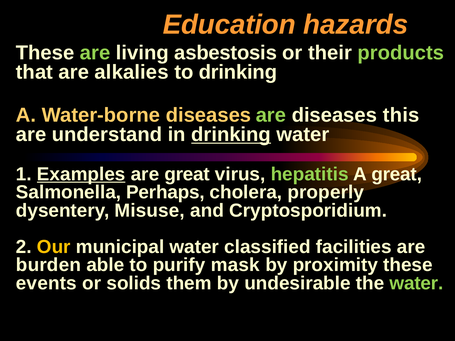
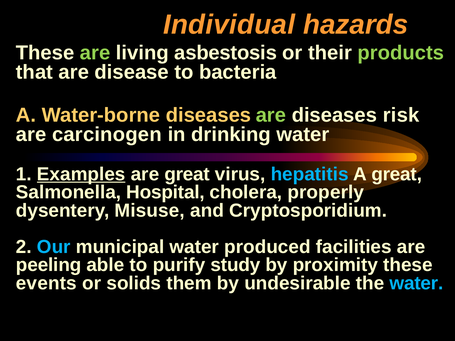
Education: Education -> Individual
alkalies: alkalies -> disease
to drinking: drinking -> bacteria
this: this -> risk
understand: understand -> carcinogen
drinking at (231, 135) underline: present -> none
hepatitis colour: light green -> light blue
Perhaps: Perhaps -> Hospital
Our colour: yellow -> light blue
classified: classified -> produced
burden: burden -> peeling
mask: mask -> study
water at (416, 283) colour: light green -> light blue
